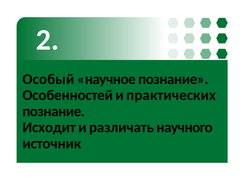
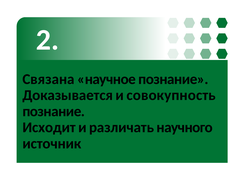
Особый: Особый -> Связана
Особенностей: Особенностей -> Доказывается
практических: практических -> совокупность
